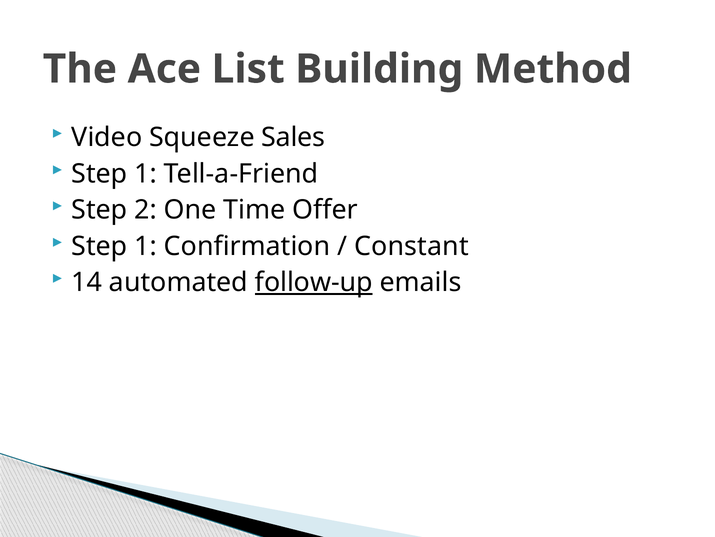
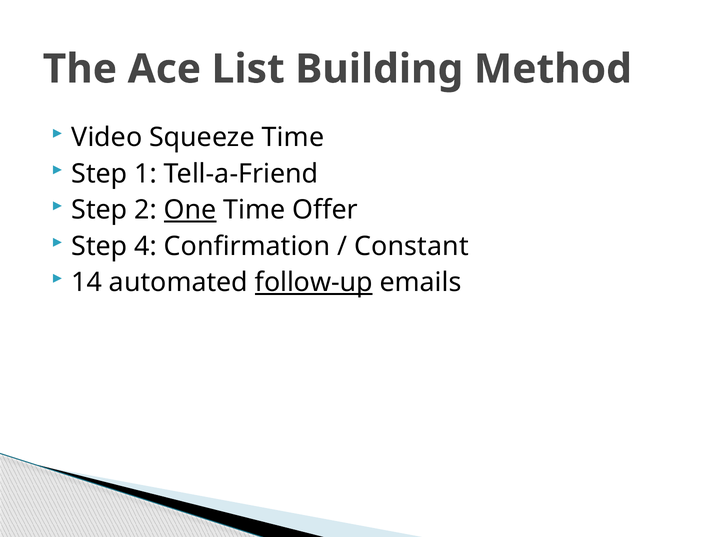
Squeeze Sales: Sales -> Time
One underline: none -> present
1 at (146, 246): 1 -> 4
